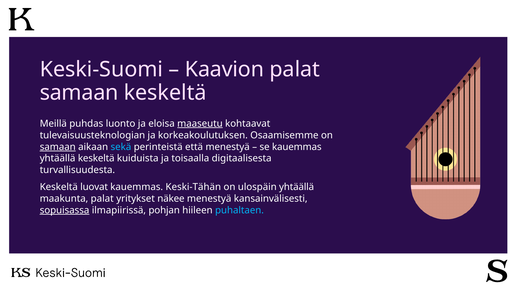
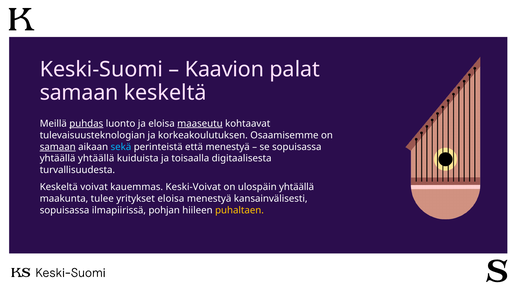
puhdas underline: none -> present
se kauemmas: kauemmas -> sopuisassa
yhtäällä keskeltä: keskeltä -> yhtäällä
luovat: luovat -> voivat
Keski-Tähän: Keski-Tähän -> Keski-Voivat
maakunta palat: palat -> tulee
yritykset näkee: näkee -> eloisa
sopuisassa at (65, 210) underline: present -> none
puhaltaen colour: light blue -> yellow
